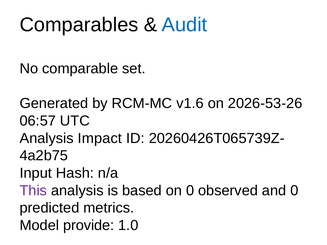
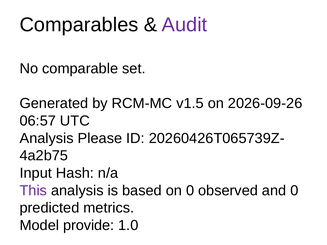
Audit colour: blue -> purple
v1.6: v1.6 -> v1.5
2026-53-26: 2026-53-26 -> 2026-09-26
Impact: Impact -> Please
